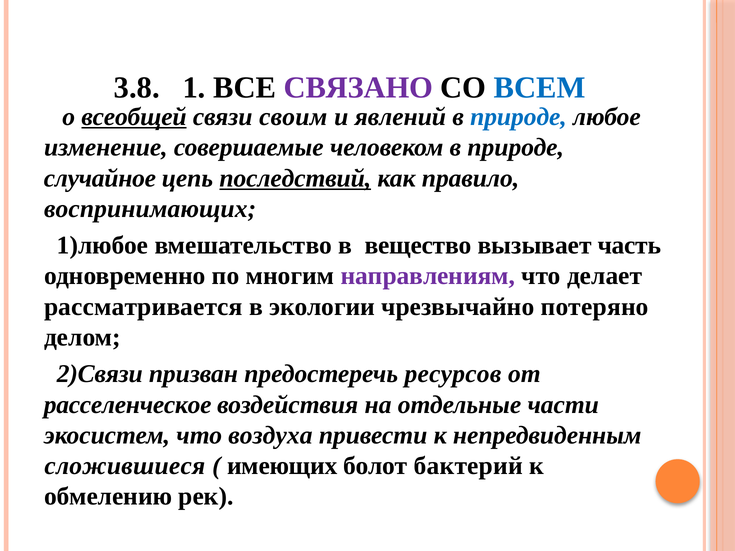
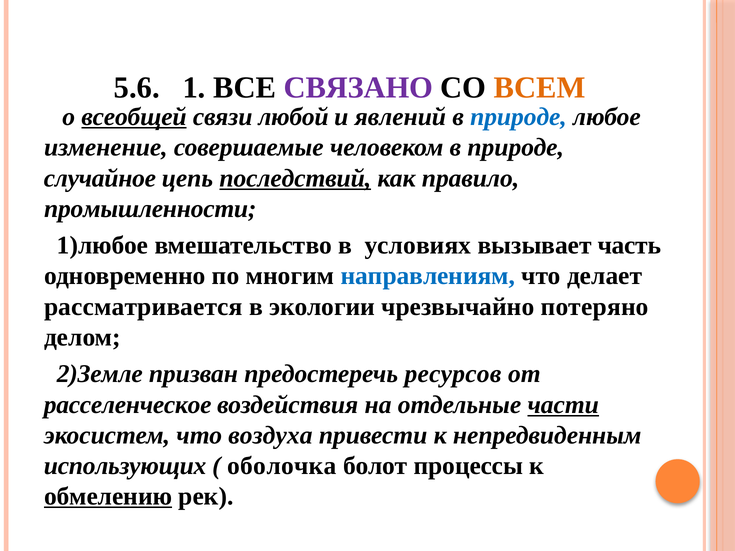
3.8: 3.8 -> 5.6
ВСЕМ colour: blue -> orange
своим: своим -> любой
воспринимающих: воспринимающих -> промышленности
вещество: вещество -> условиях
направлениям colour: purple -> blue
2)Связи: 2)Связи -> 2)Земле
части underline: none -> present
сложившиеся: сложившиеся -> использующих
имеющих: имеющих -> оболочка
бактерий: бактерий -> процессы
обмелению underline: none -> present
